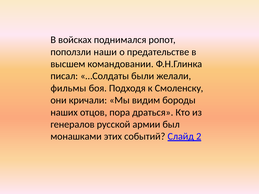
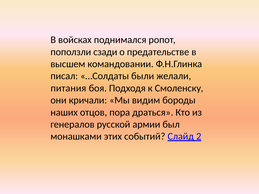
наши: наши -> сзади
фильмы: фильмы -> питания
